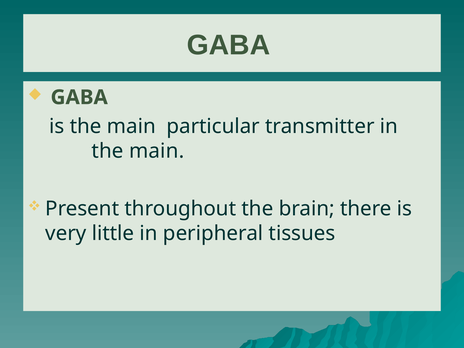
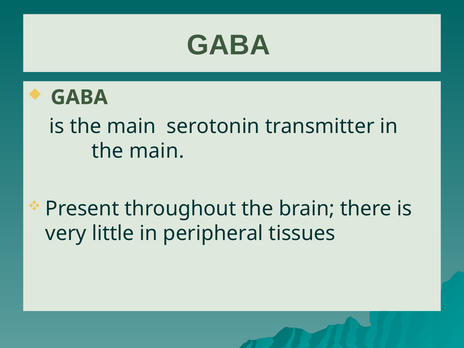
particular: particular -> serotonin
